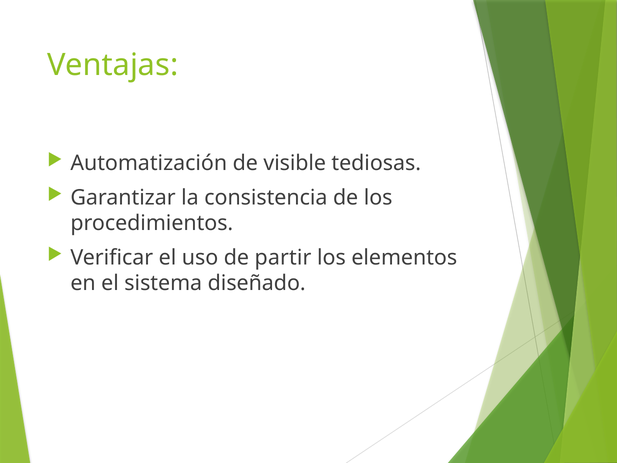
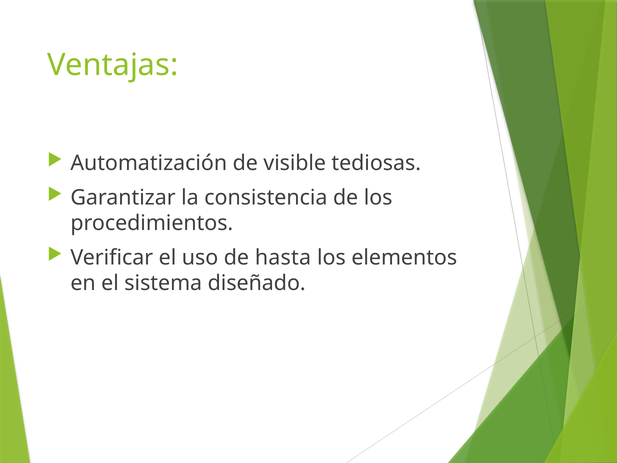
partir: partir -> hasta
